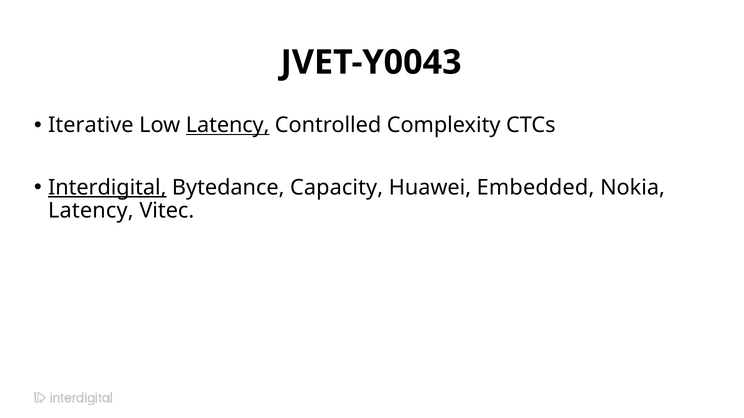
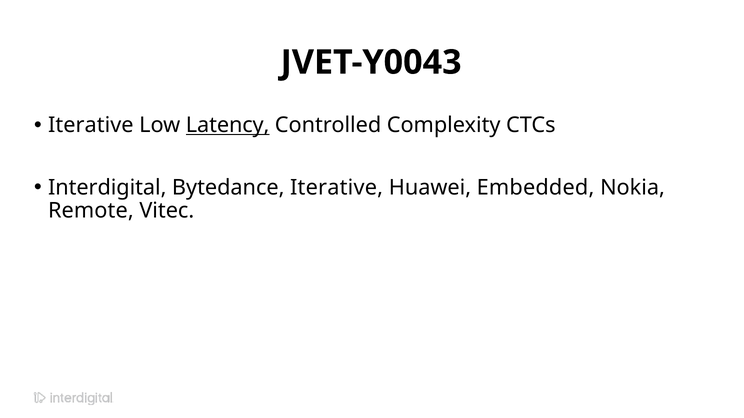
Interdigital underline: present -> none
Bytedance Capacity: Capacity -> Iterative
Latency at (91, 211): Latency -> Remote
